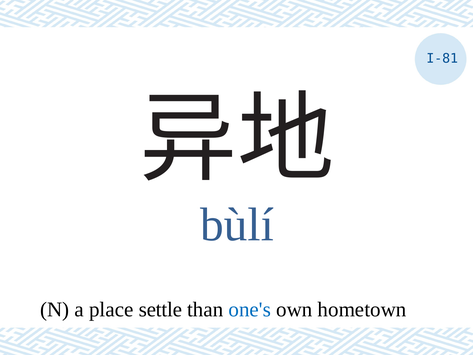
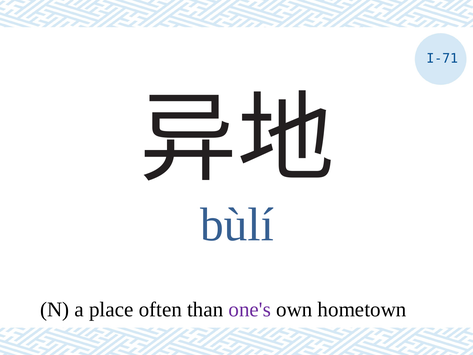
I-81: I-81 -> I-71
settle: settle -> often
one's colour: blue -> purple
